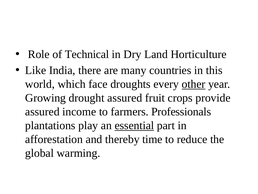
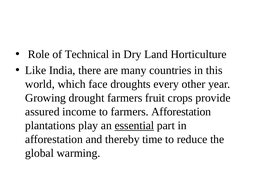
other underline: present -> none
drought assured: assured -> farmers
farmers Professionals: Professionals -> Afforestation
